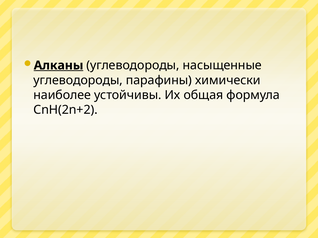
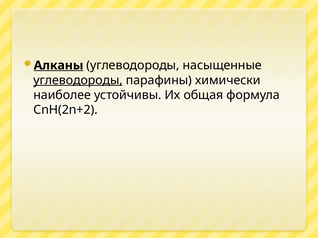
углеводороды at (78, 80) underline: none -> present
